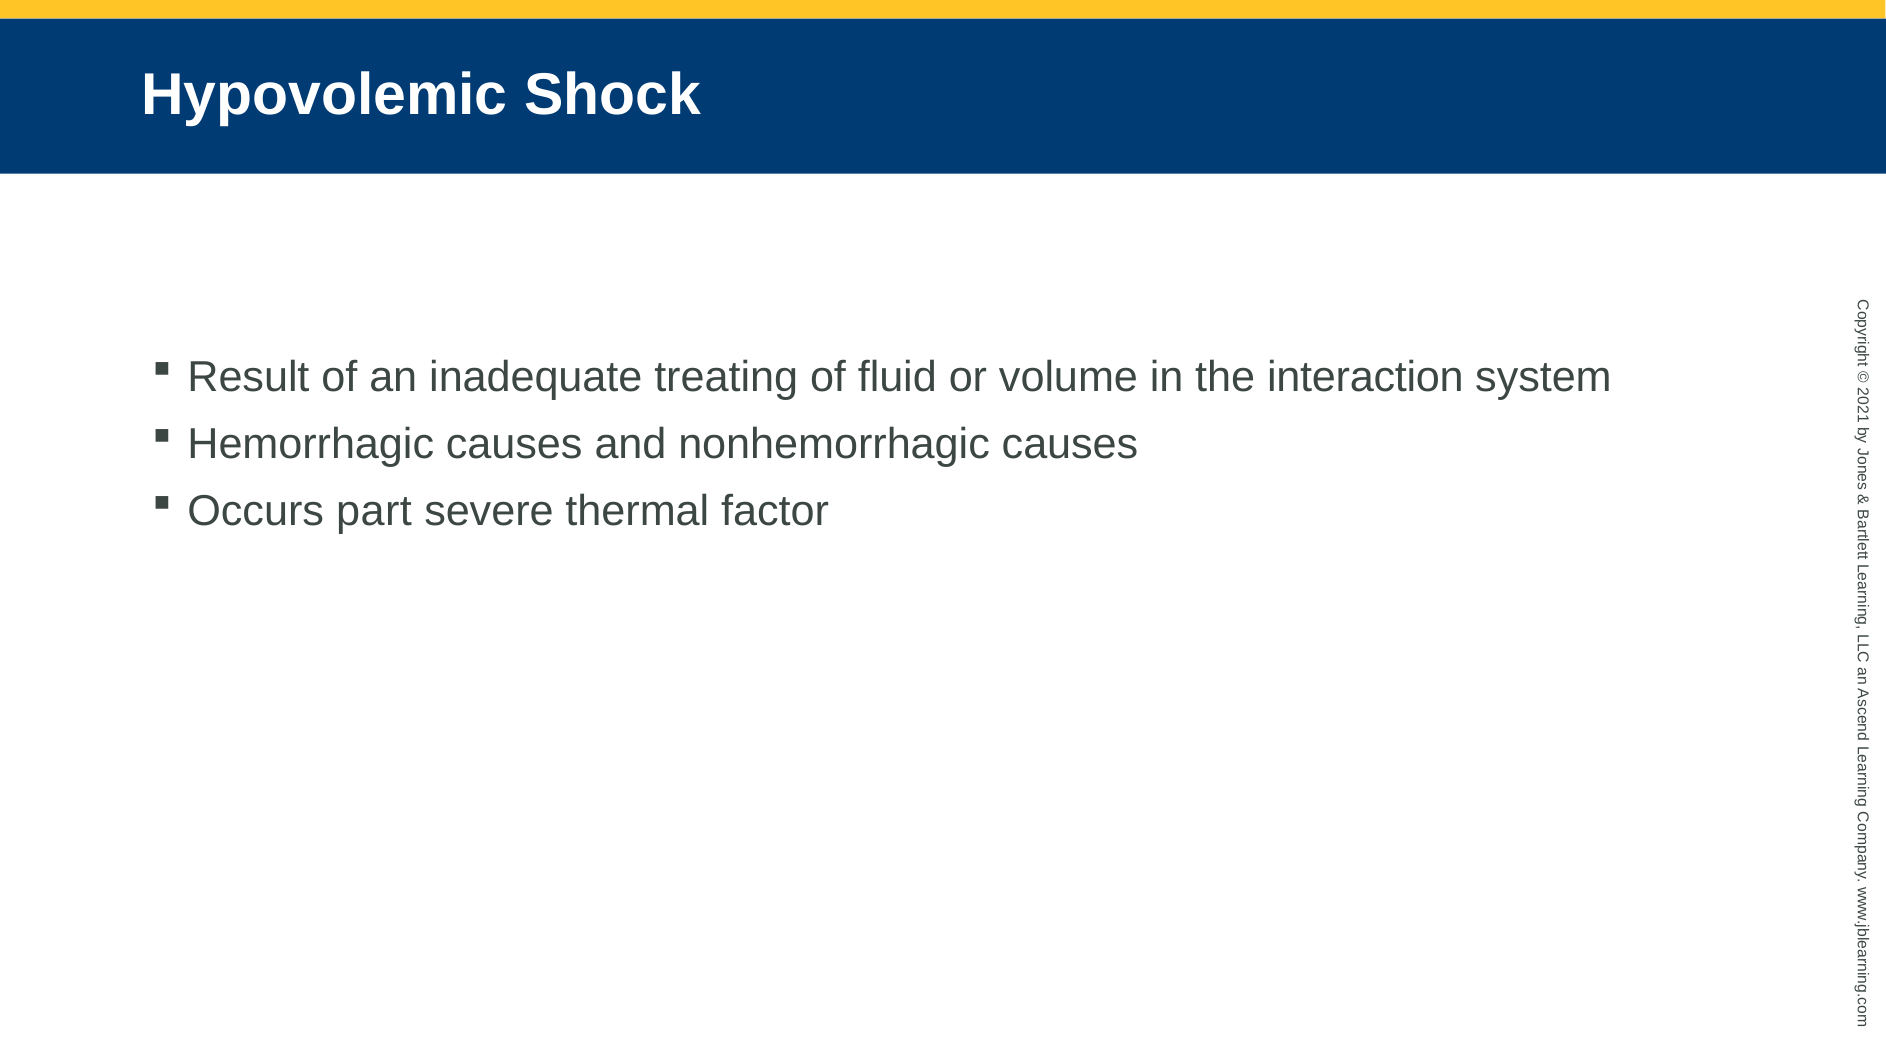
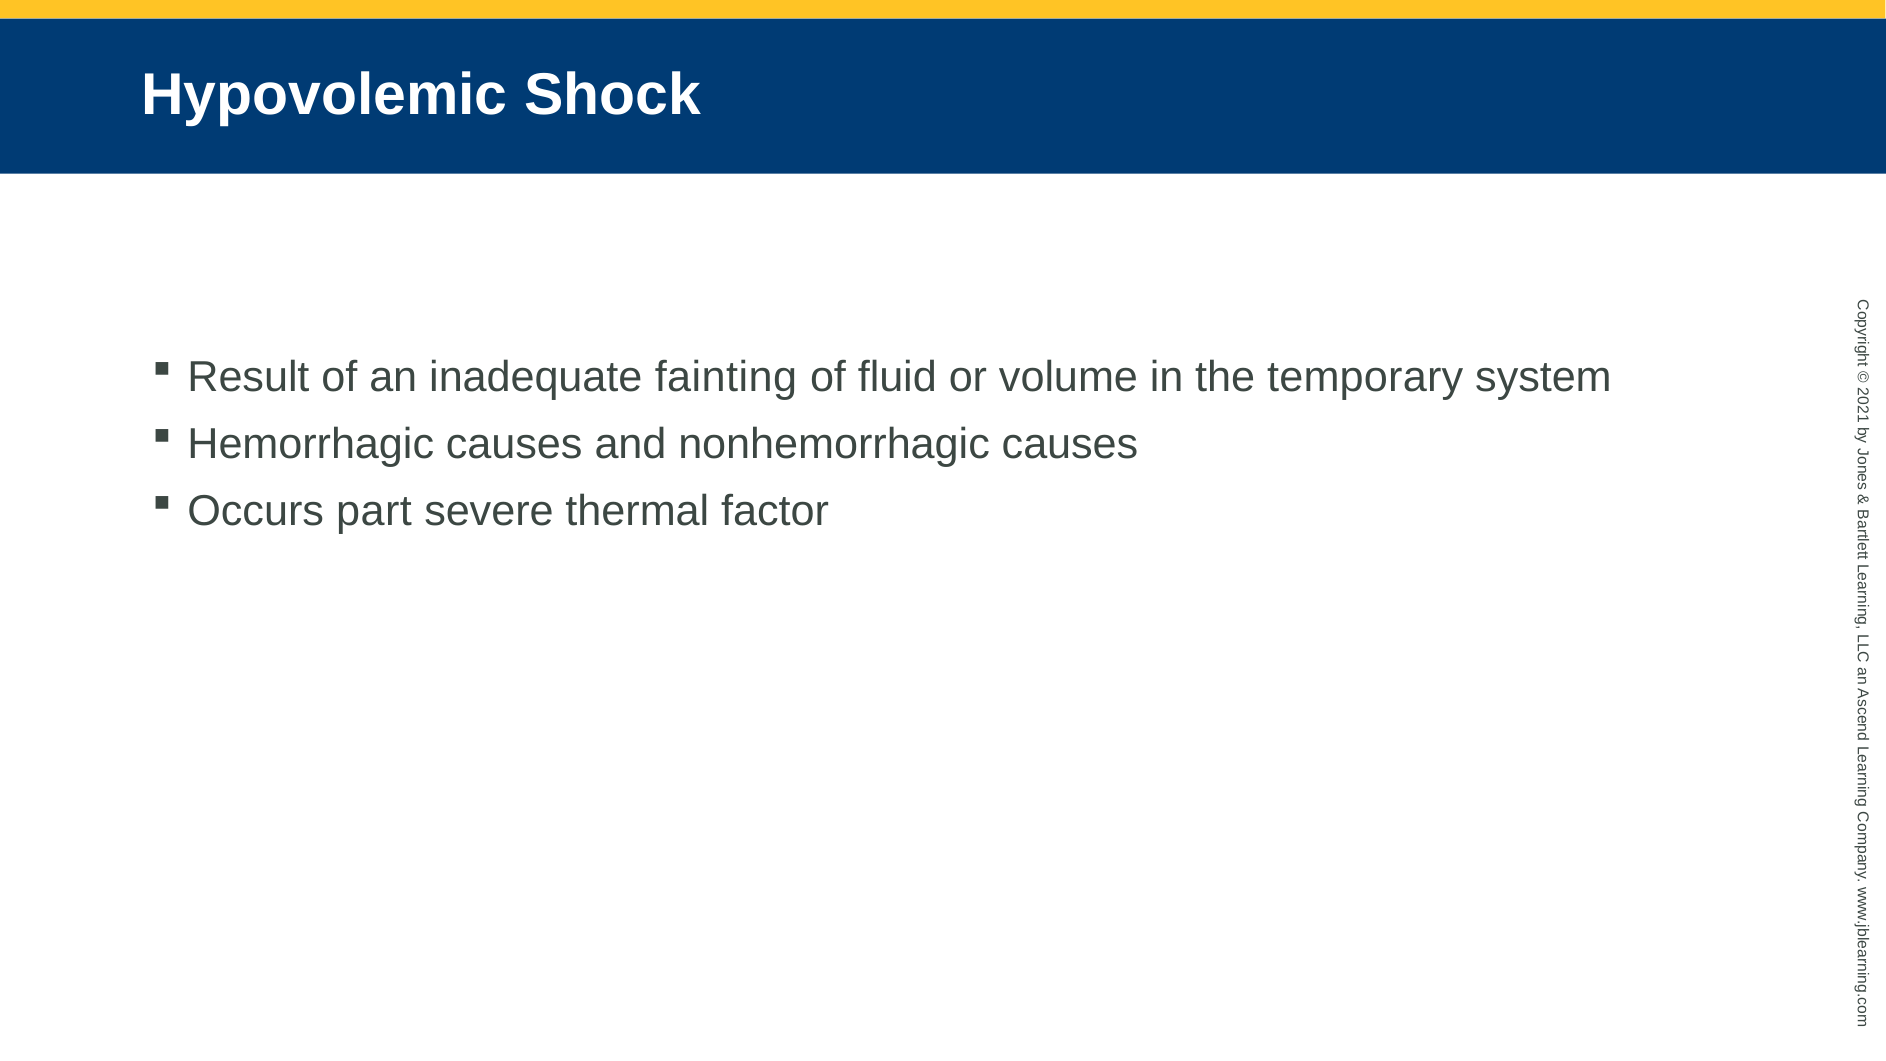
treating: treating -> fainting
interaction: interaction -> temporary
